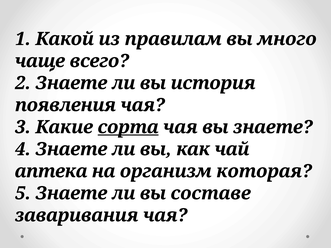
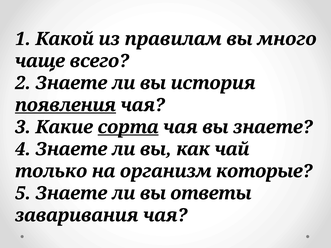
появления underline: none -> present
аптека: аптека -> только
которая: которая -> которые
составе: составе -> ответы
